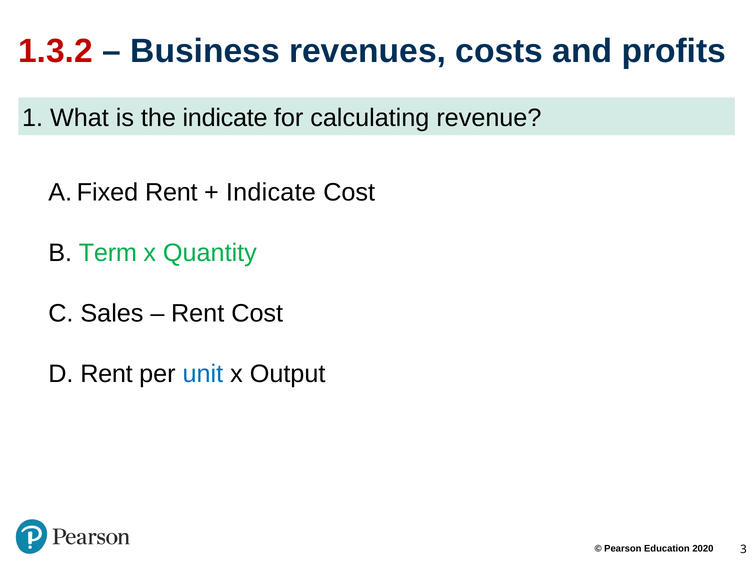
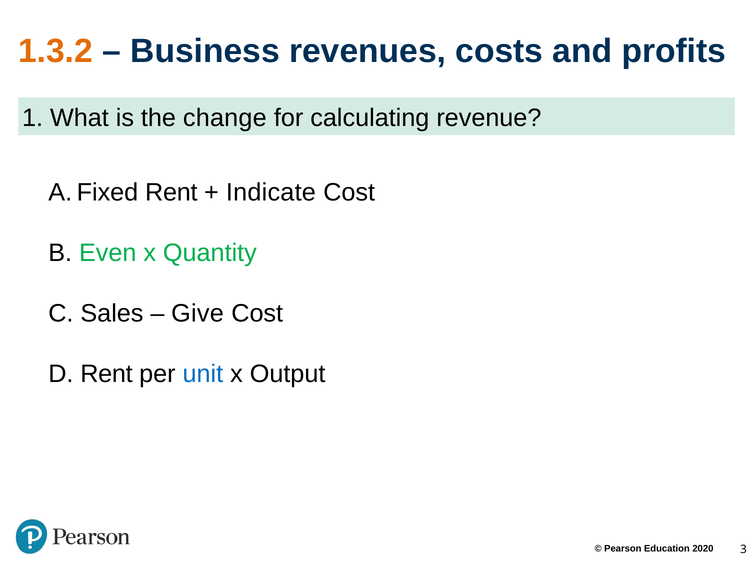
1.3.2 colour: red -> orange
the indicate: indicate -> change
Term: Term -> Even
Rent at (198, 313): Rent -> Give
